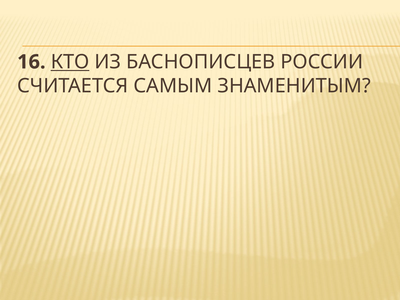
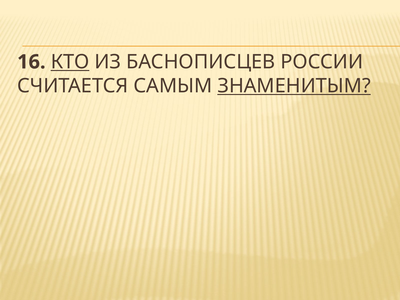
ЗНАМЕНИТЫМ underline: none -> present
